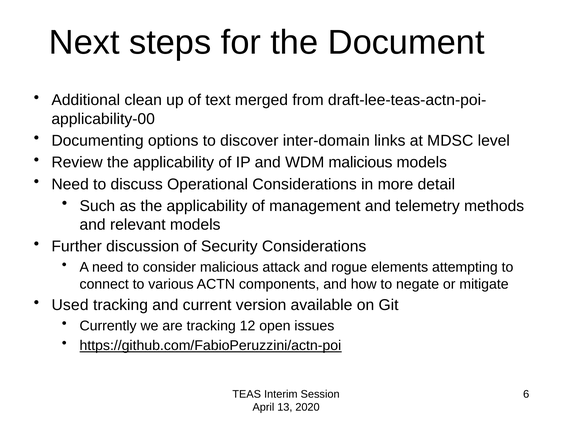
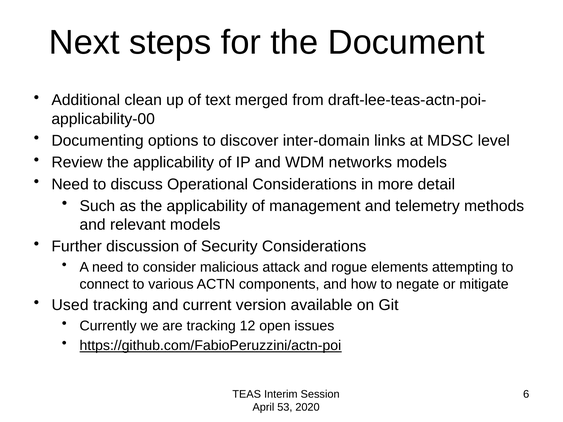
WDM malicious: malicious -> networks
13: 13 -> 53
